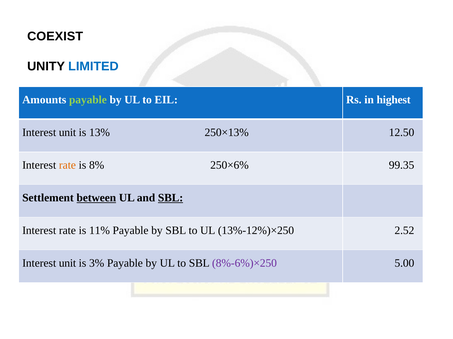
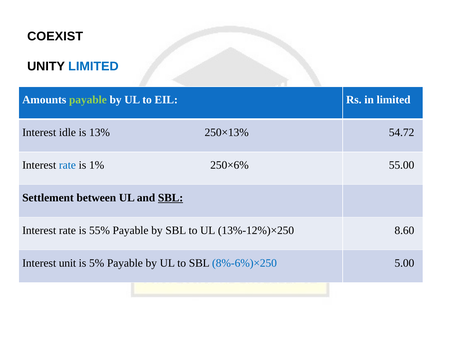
in highest: highest -> limited
unit at (67, 133): unit -> idle
12.50: 12.50 -> 54.72
rate at (67, 166) colour: orange -> blue
8%: 8% -> 1%
99.35: 99.35 -> 55.00
between underline: present -> none
11%: 11% -> 55%
2.52: 2.52 -> 8.60
3%: 3% -> 5%
8%-6%)×250 colour: purple -> blue
